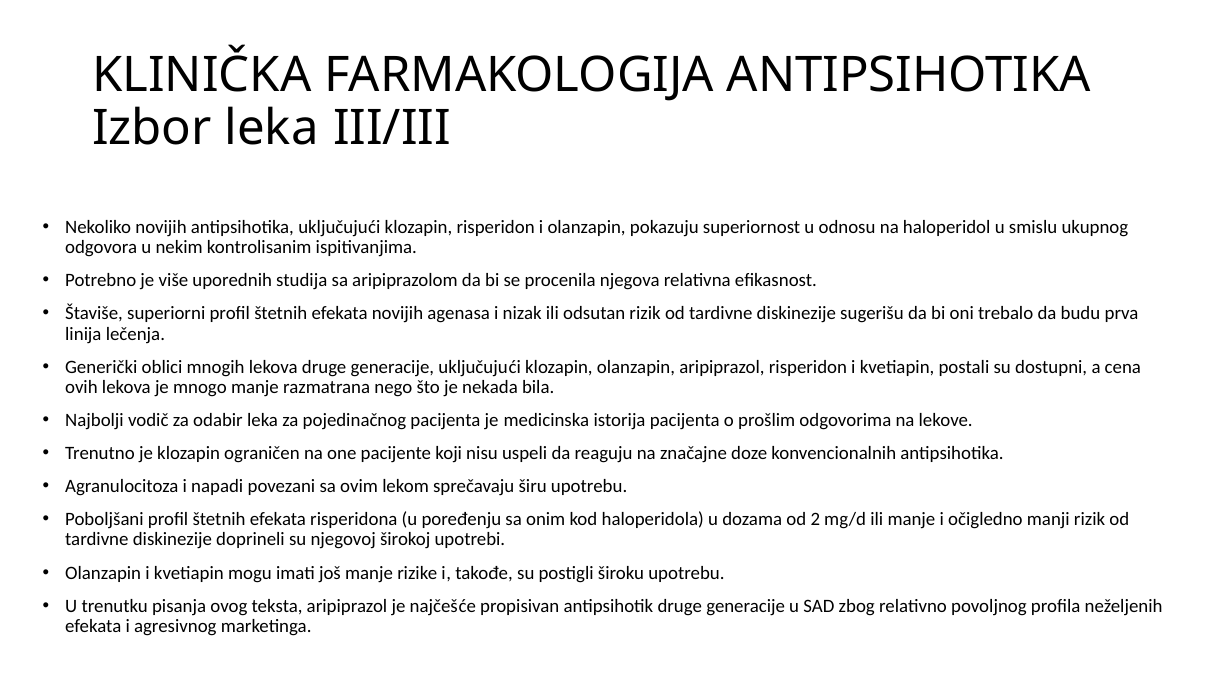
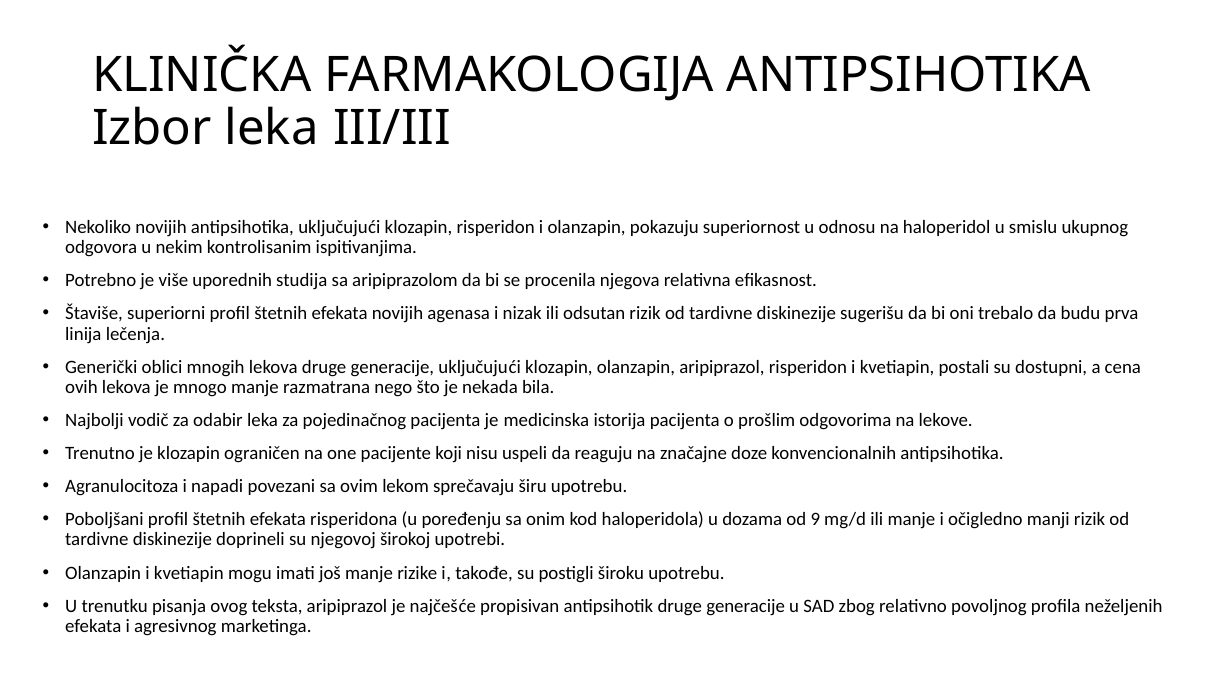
2: 2 -> 9
